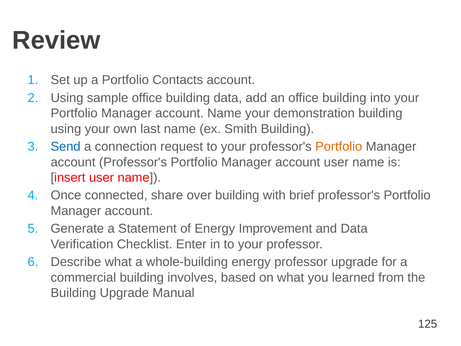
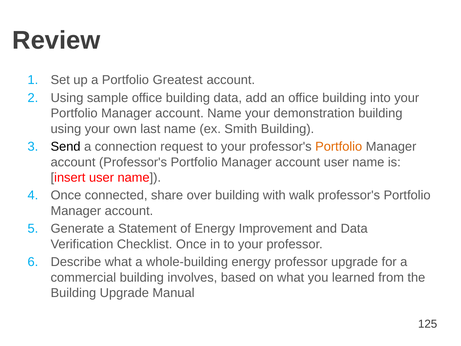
Contacts: Contacts -> Greatest
Send colour: blue -> black
brief: brief -> walk
Checklist Enter: Enter -> Once
